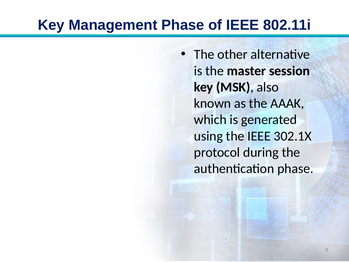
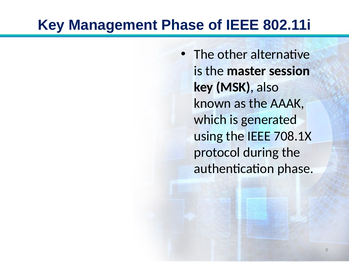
302.1X: 302.1X -> 708.1X
